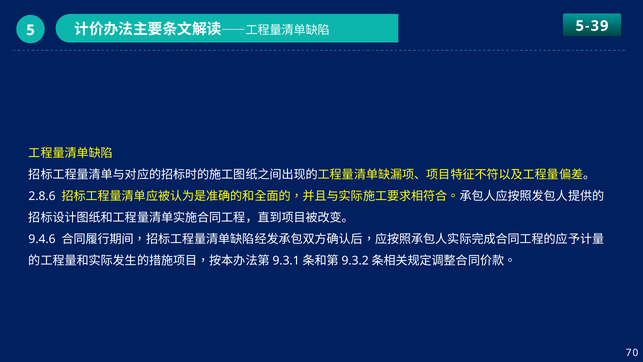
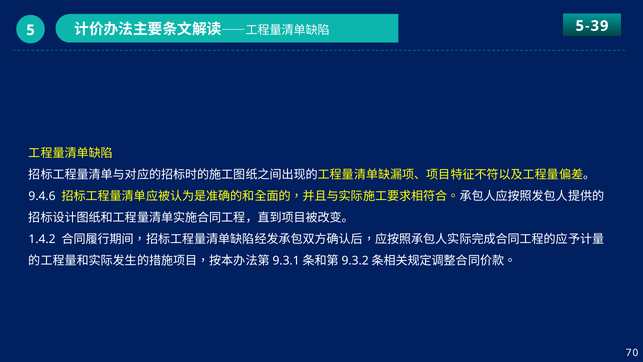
2.8.6: 2.8.6 -> 9.4.6
9.4.6: 9.4.6 -> 1.4.2
